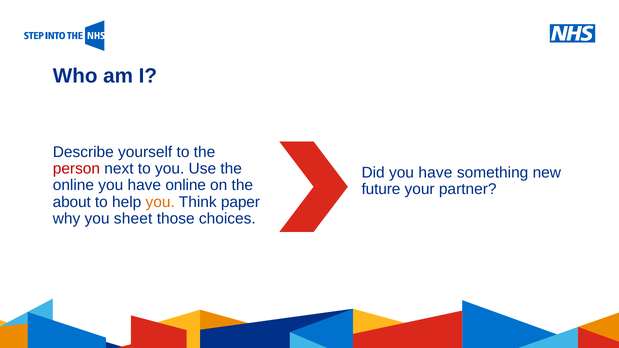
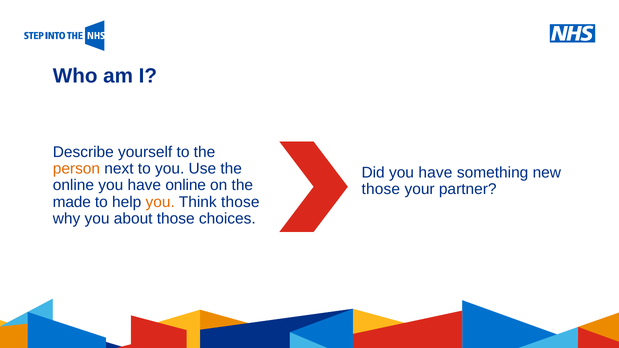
person colour: red -> orange
future at (381, 189): future -> those
about: about -> made
Think paper: paper -> those
sheet: sheet -> about
